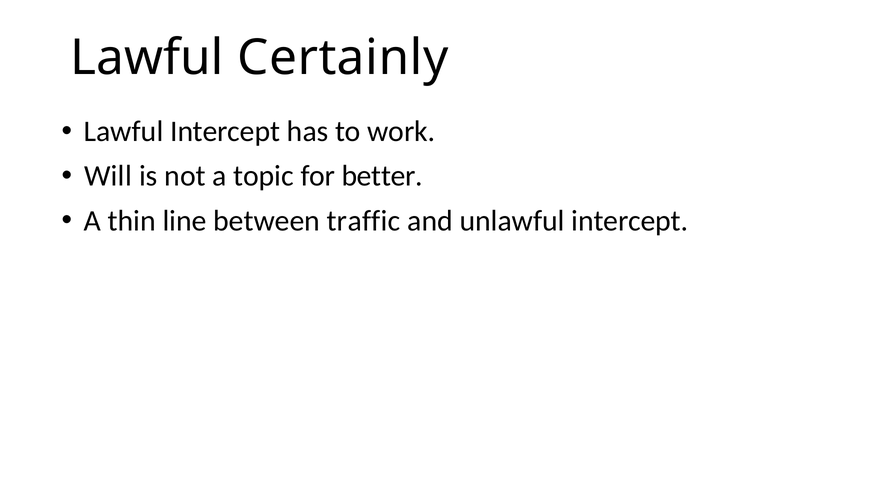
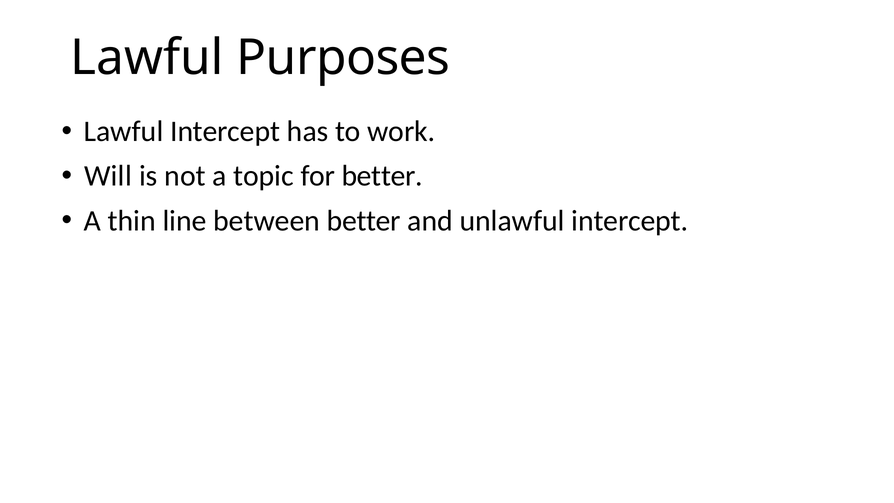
Certainly: Certainly -> Purposes
between traffic: traffic -> better
